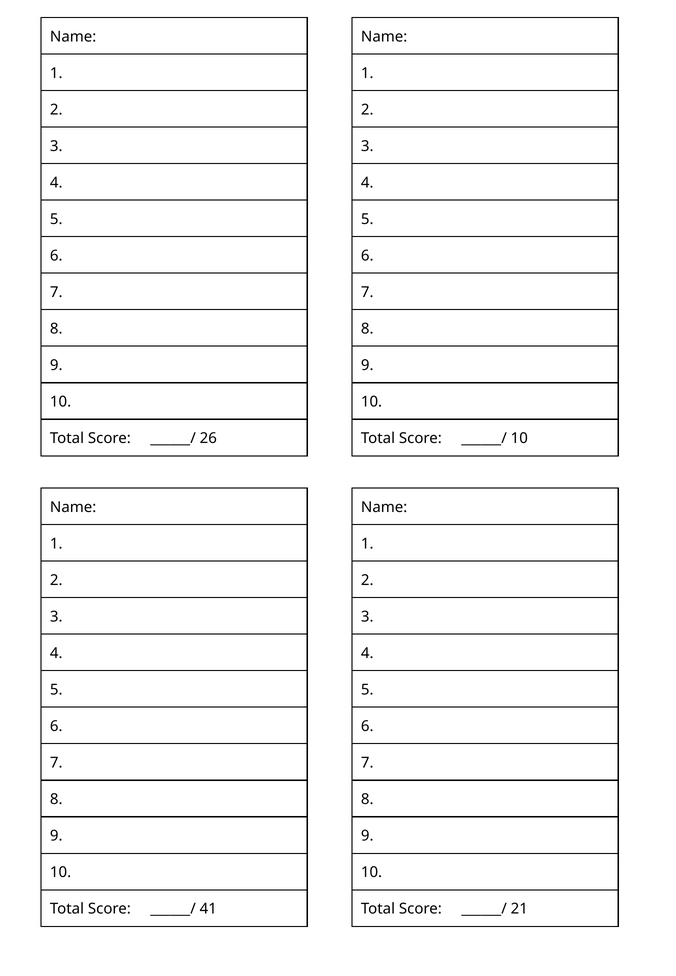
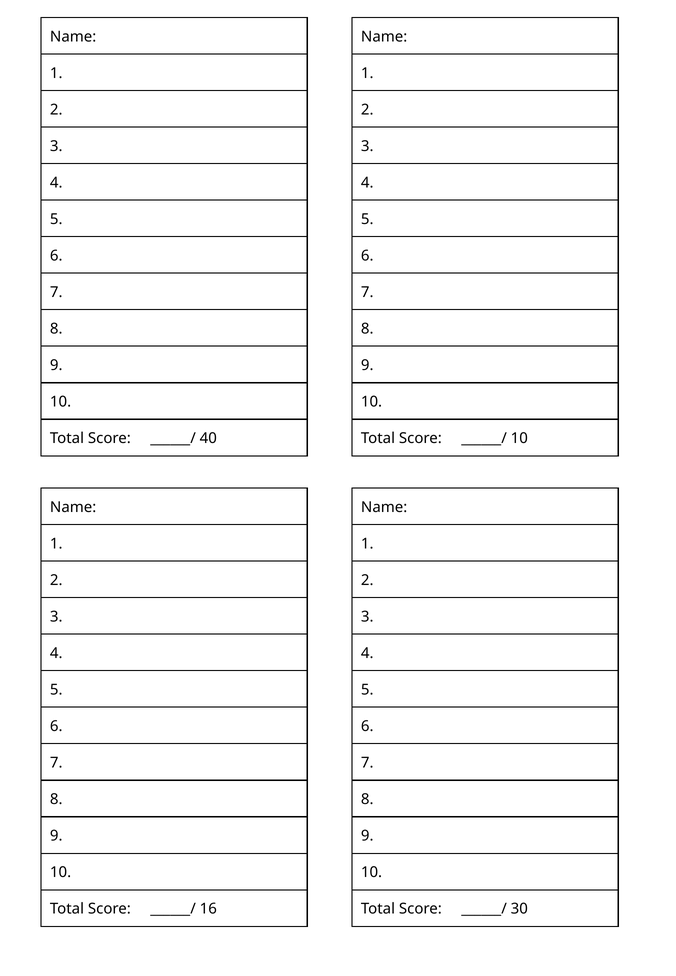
26: 26 -> 40
41: 41 -> 16
21: 21 -> 30
